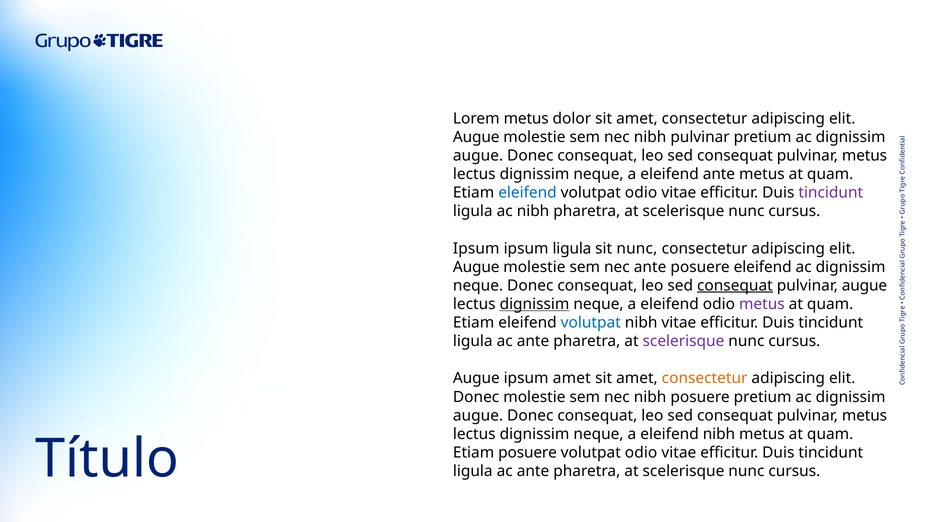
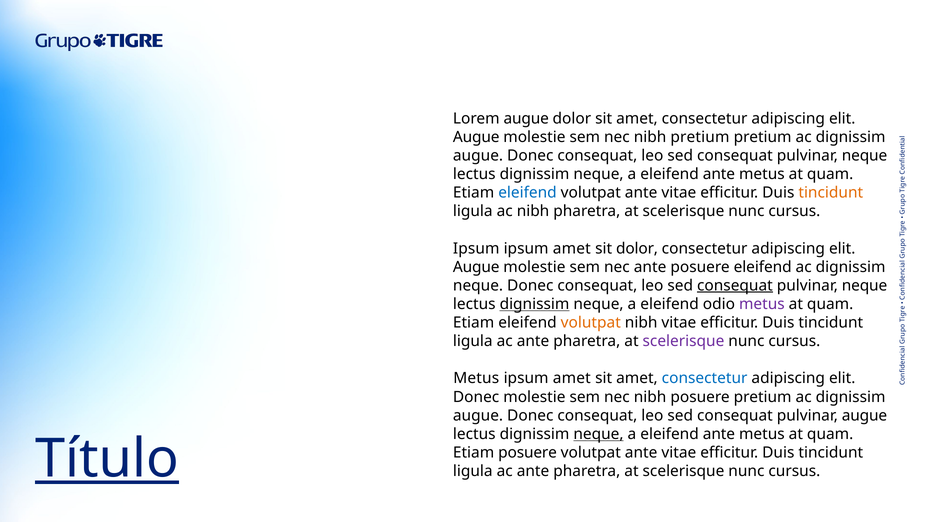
Lorem metus: metus -> augue
nibh pulvinar: pulvinar -> pretium
metus at (865, 155): metus -> neque
odio at (641, 193): odio -> ante
tincidunt at (831, 193) colour: purple -> orange
ligula at (572, 248): ligula -> amet
sit nunc: nunc -> dolor
augue at (865, 285): augue -> neque
volutpat at (591, 322) colour: blue -> orange
Augue at (476, 378): Augue -> Metus
consectetur at (705, 378) colour: orange -> blue
metus at (865, 415): metus -> augue
neque at (599, 434) underline: none -> present
nibh at (719, 434): nibh -> ante
Título underline: none -> present
odio at (641, 452): odio -> ante
